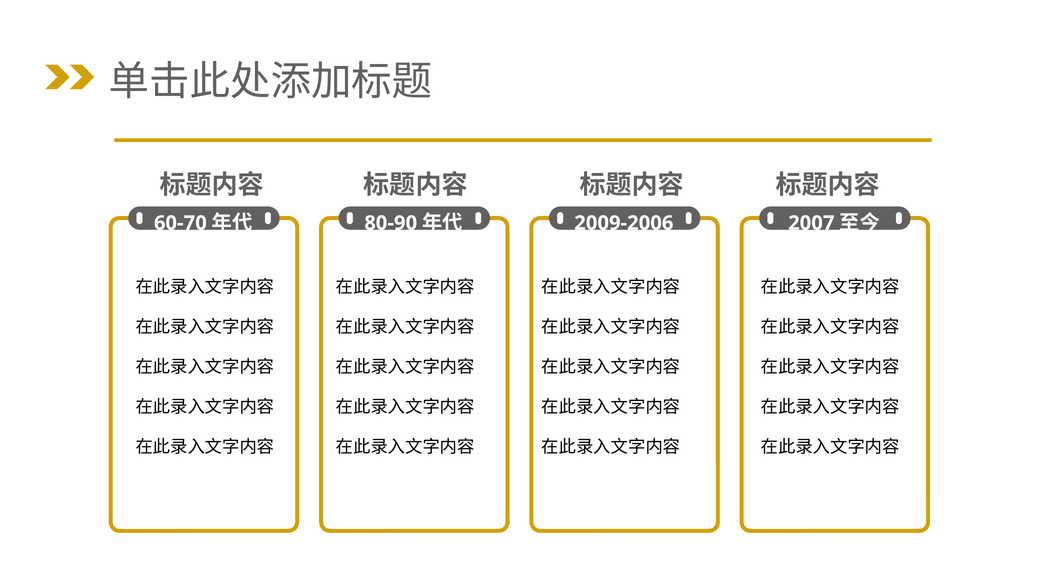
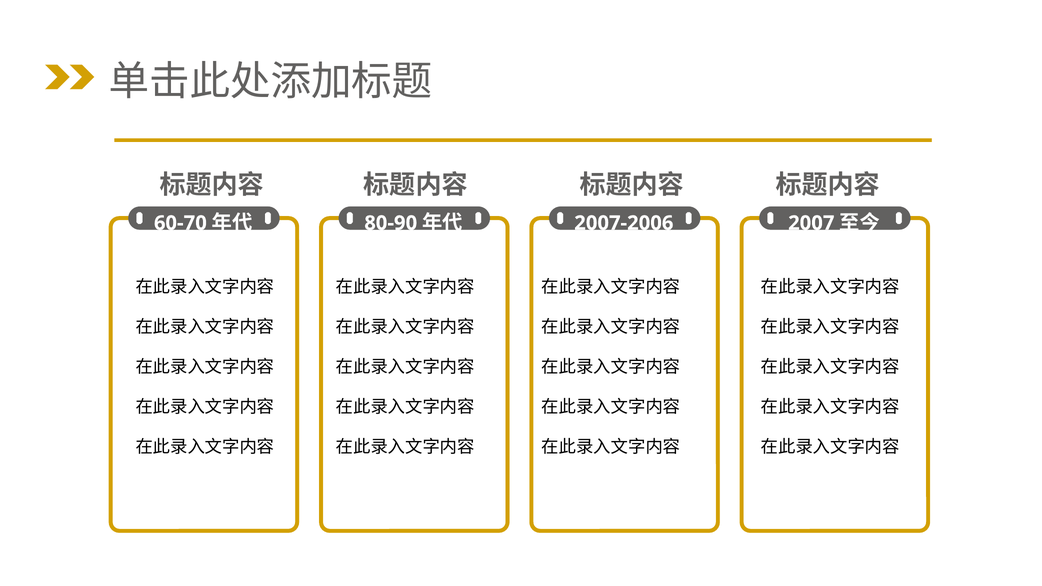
2009-2006: 2009-2006 -> 2007-2006
